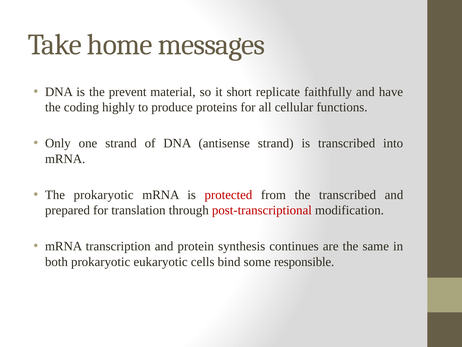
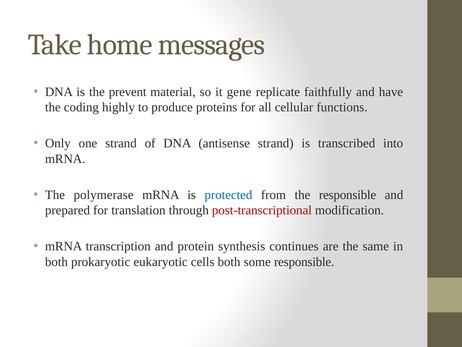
short: short -> gene
The prokaryotic: prokaryotic -> polymerase
protected colour: red -> blue
the transcribed: transcribed -> responsible
cells bind: bind -> both
